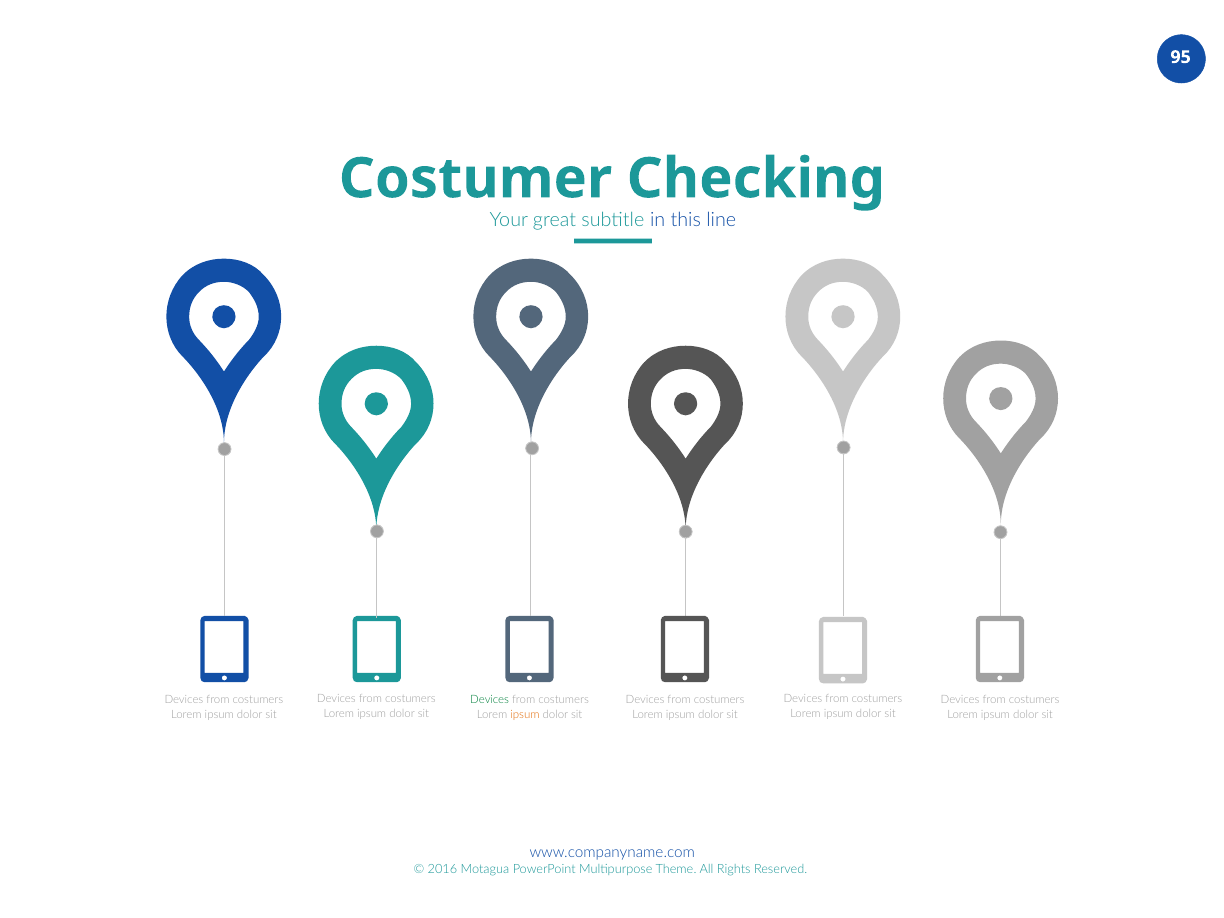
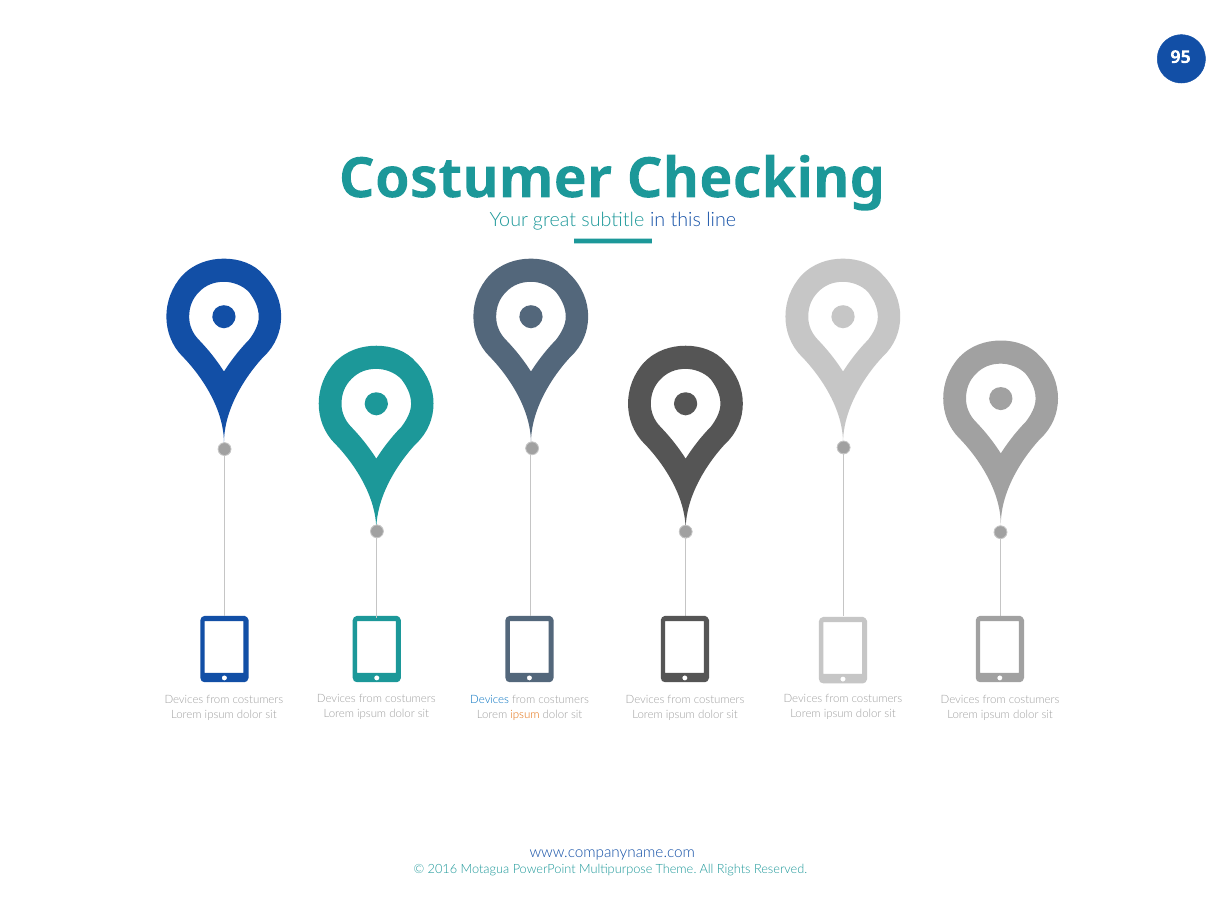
Devices at (490, 700) colour: green -> blue
